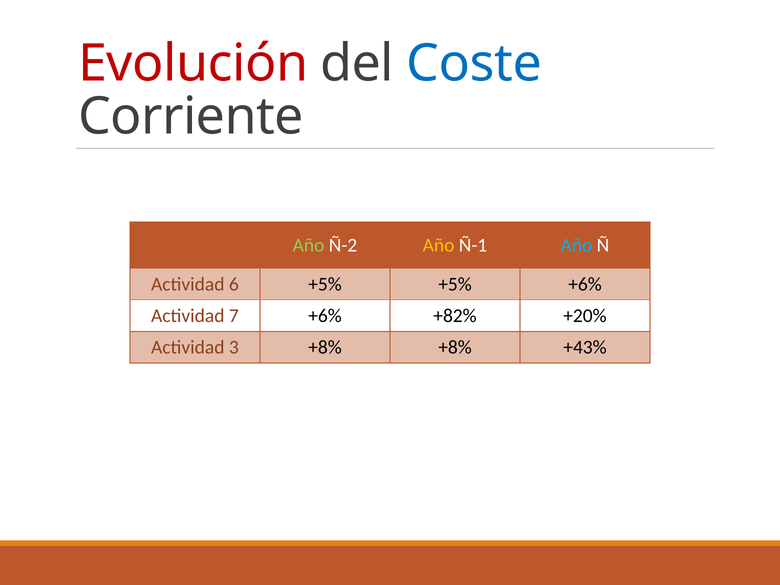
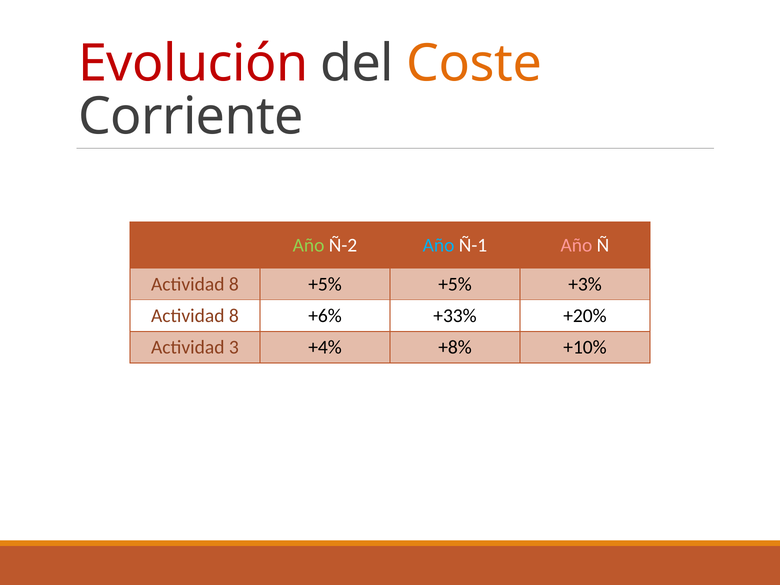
Coste colour: blue -> orange
Año at (439, 245) colour: yellow -> light blue
Año at (576, 245) colour: light blue -> pink
6 at (234, 284): 6 -> 8
+5% +6%: +6% -> +3%
7 at (234, 316): 7 -> 8
+82%: +82% -> +33%
3 +8%: +8% -> +4%
+43%: +43% -> +10%
